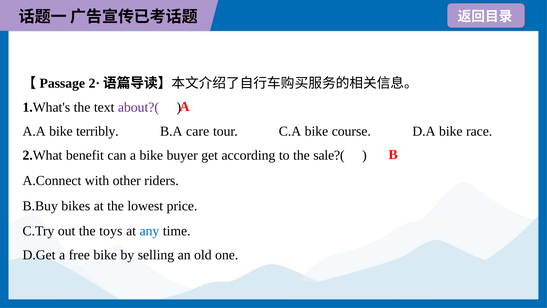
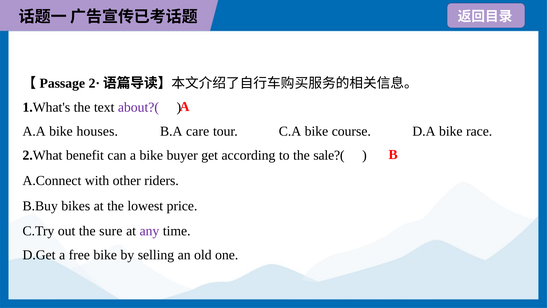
terribly: terribly -> houses
toys: toys -> sure
any colour: blue -> purple
